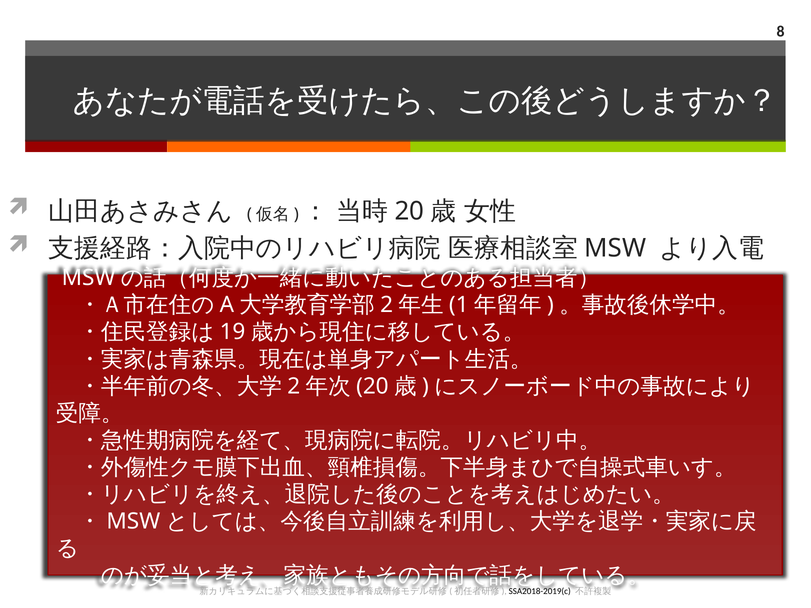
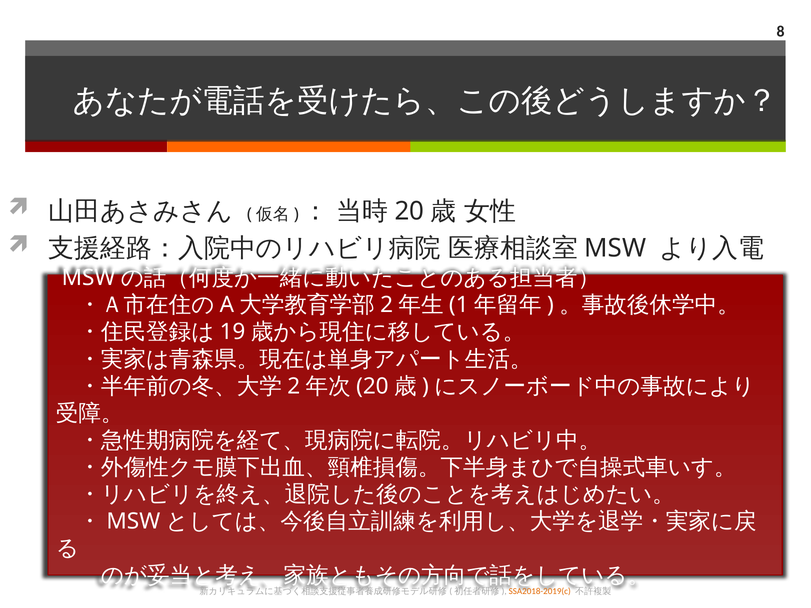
SSA2018-2019(c colour: black -> orange
